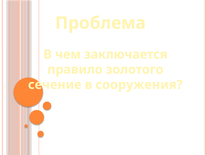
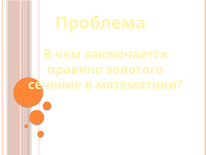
сооружения: сооружения -> математики
